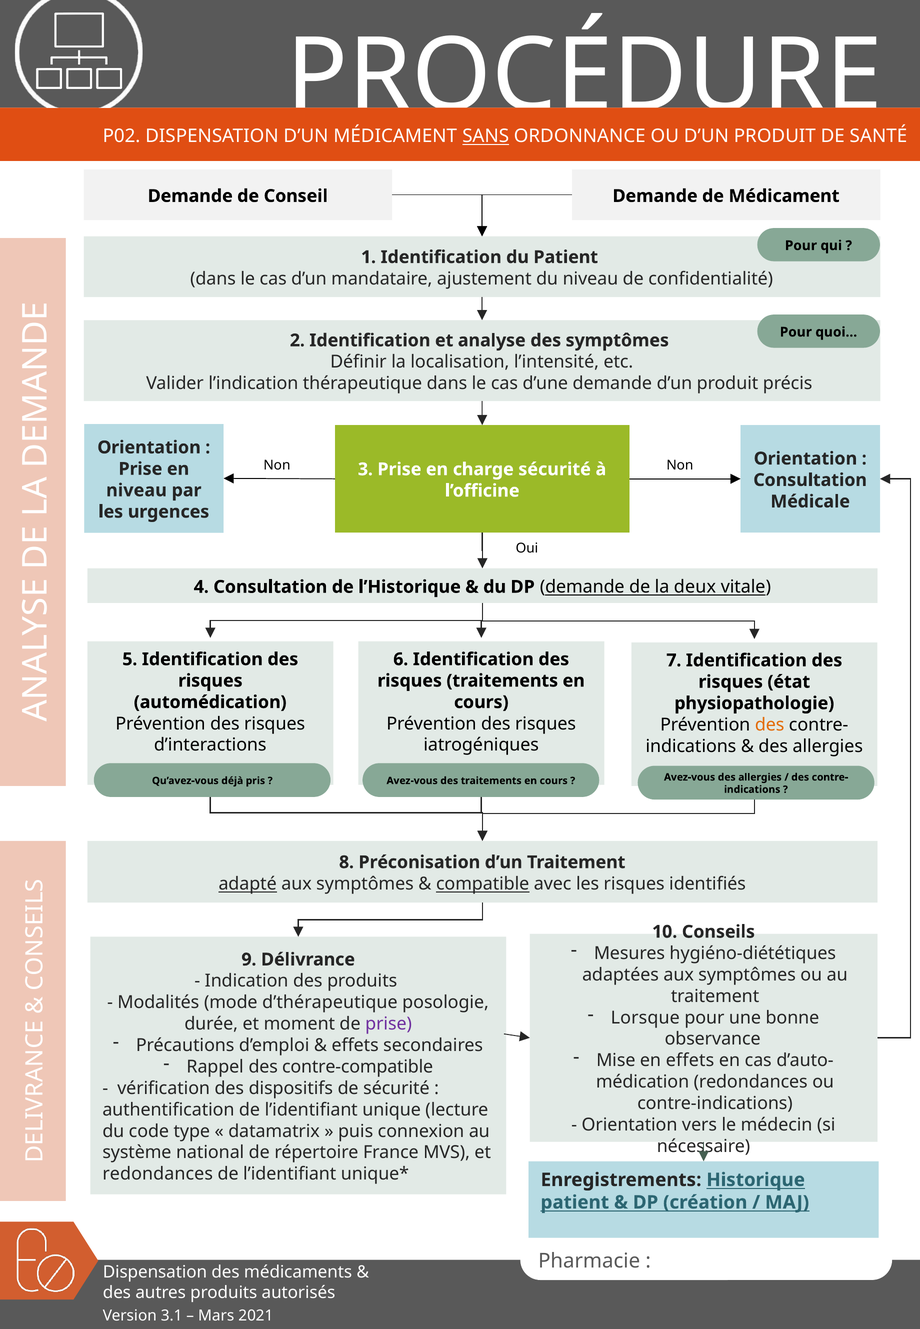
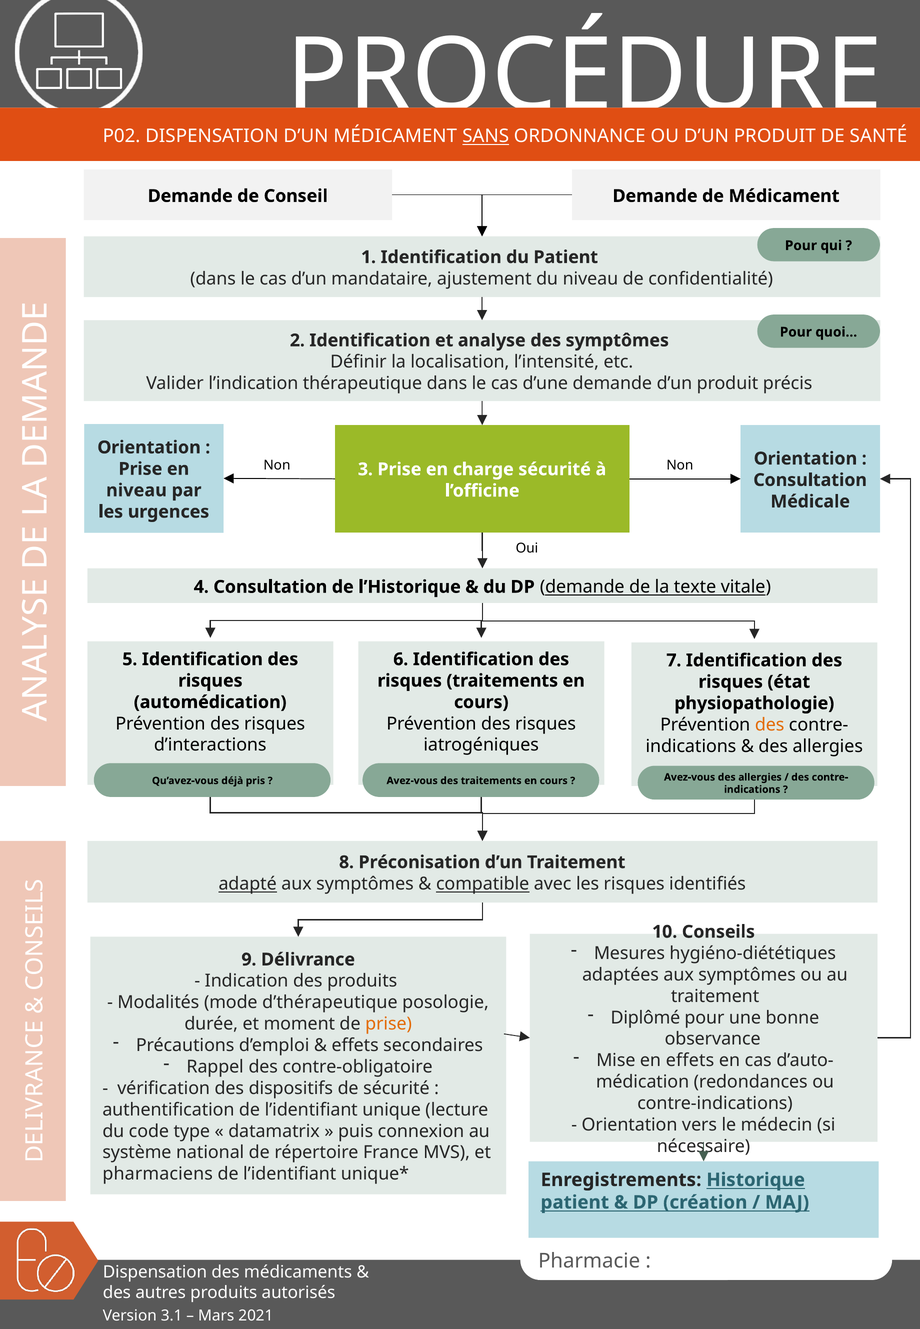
deux: deux -> texte
Lorsque: Lorsque -> Diplômé
prise at (389, 1024) colour: purple -> orange
contre-compatible: contre-compatible -> contre-obligatoire
redondances at (158, 1174): redondances -> pharmaciens
